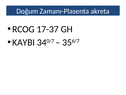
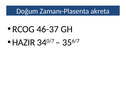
17-37: 17-37 -> 46-37
KAYBI: KAYBI -> HAZIR
